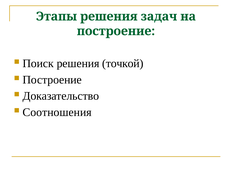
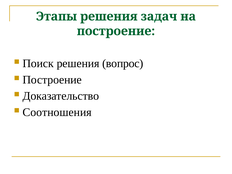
точкой: точкой -> вопрос
